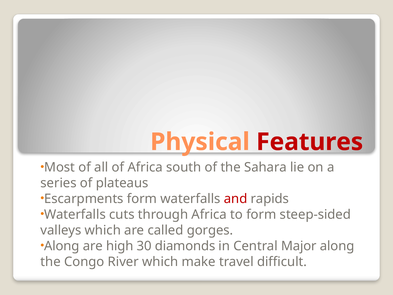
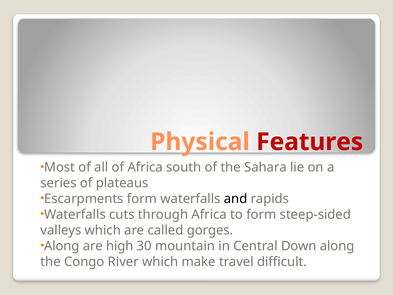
and colour: red -> black
diamonds: diamonds -> mountain
Major: Major -> Down
